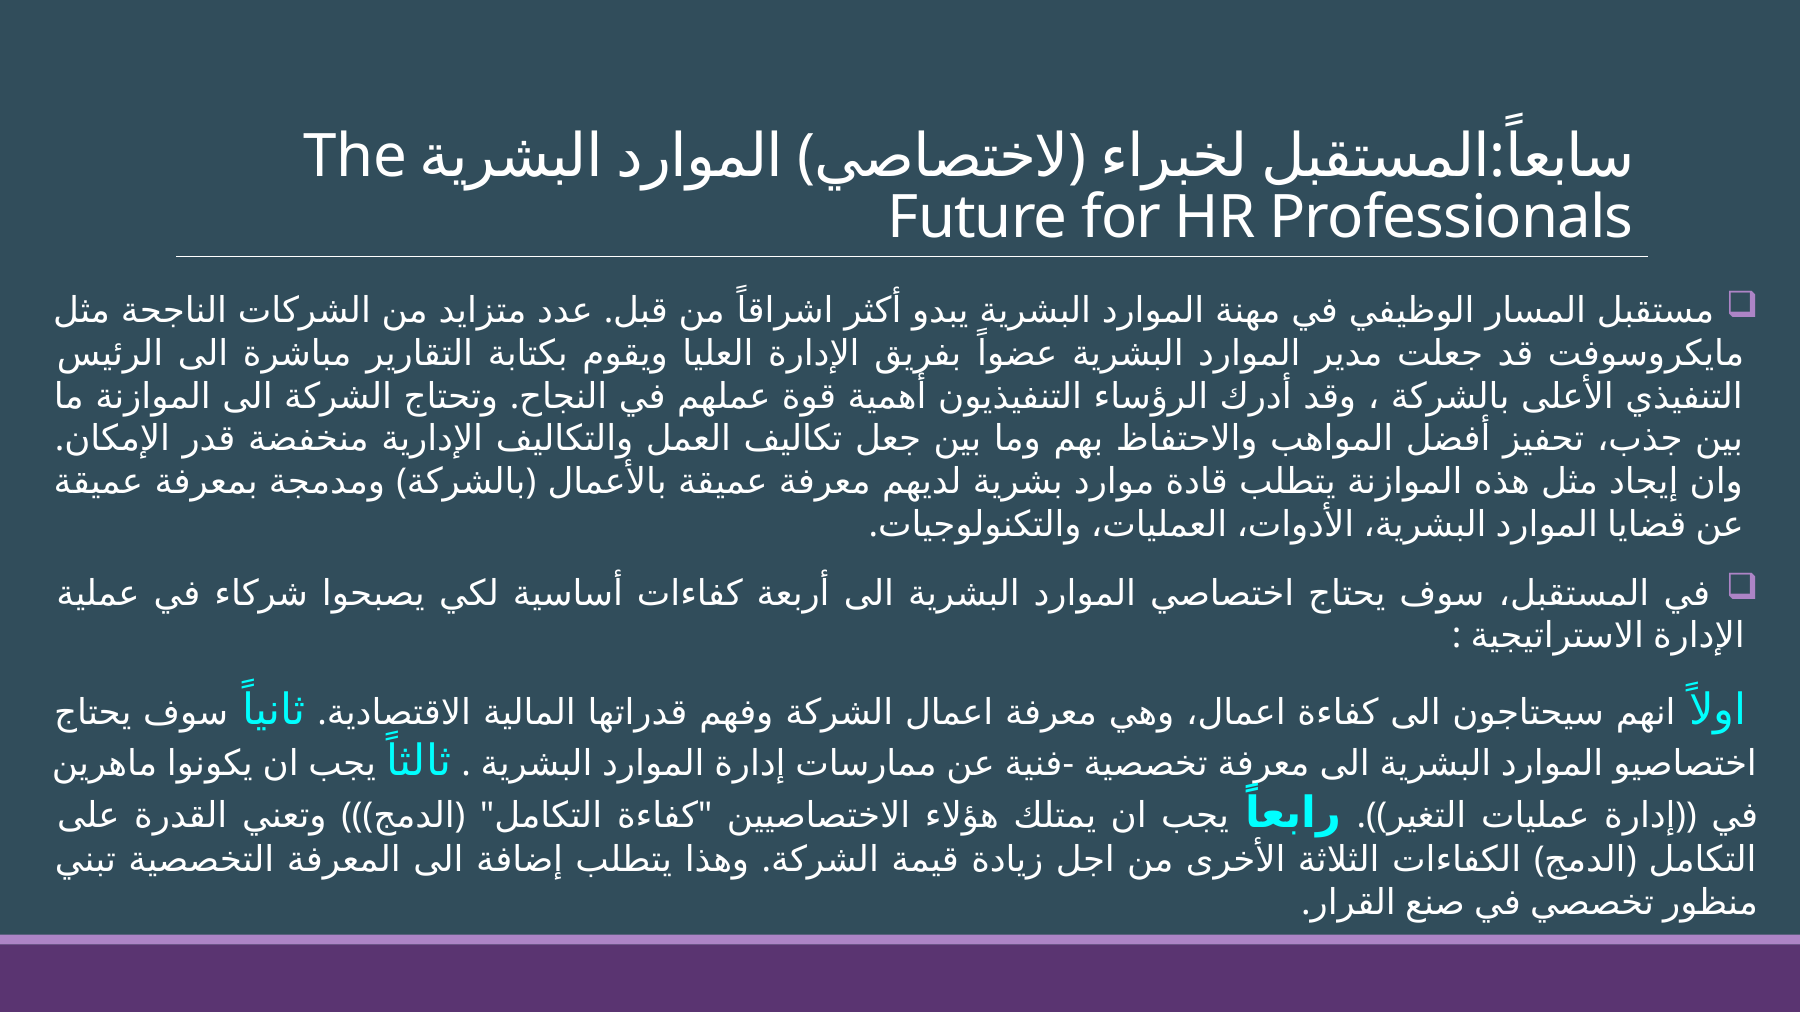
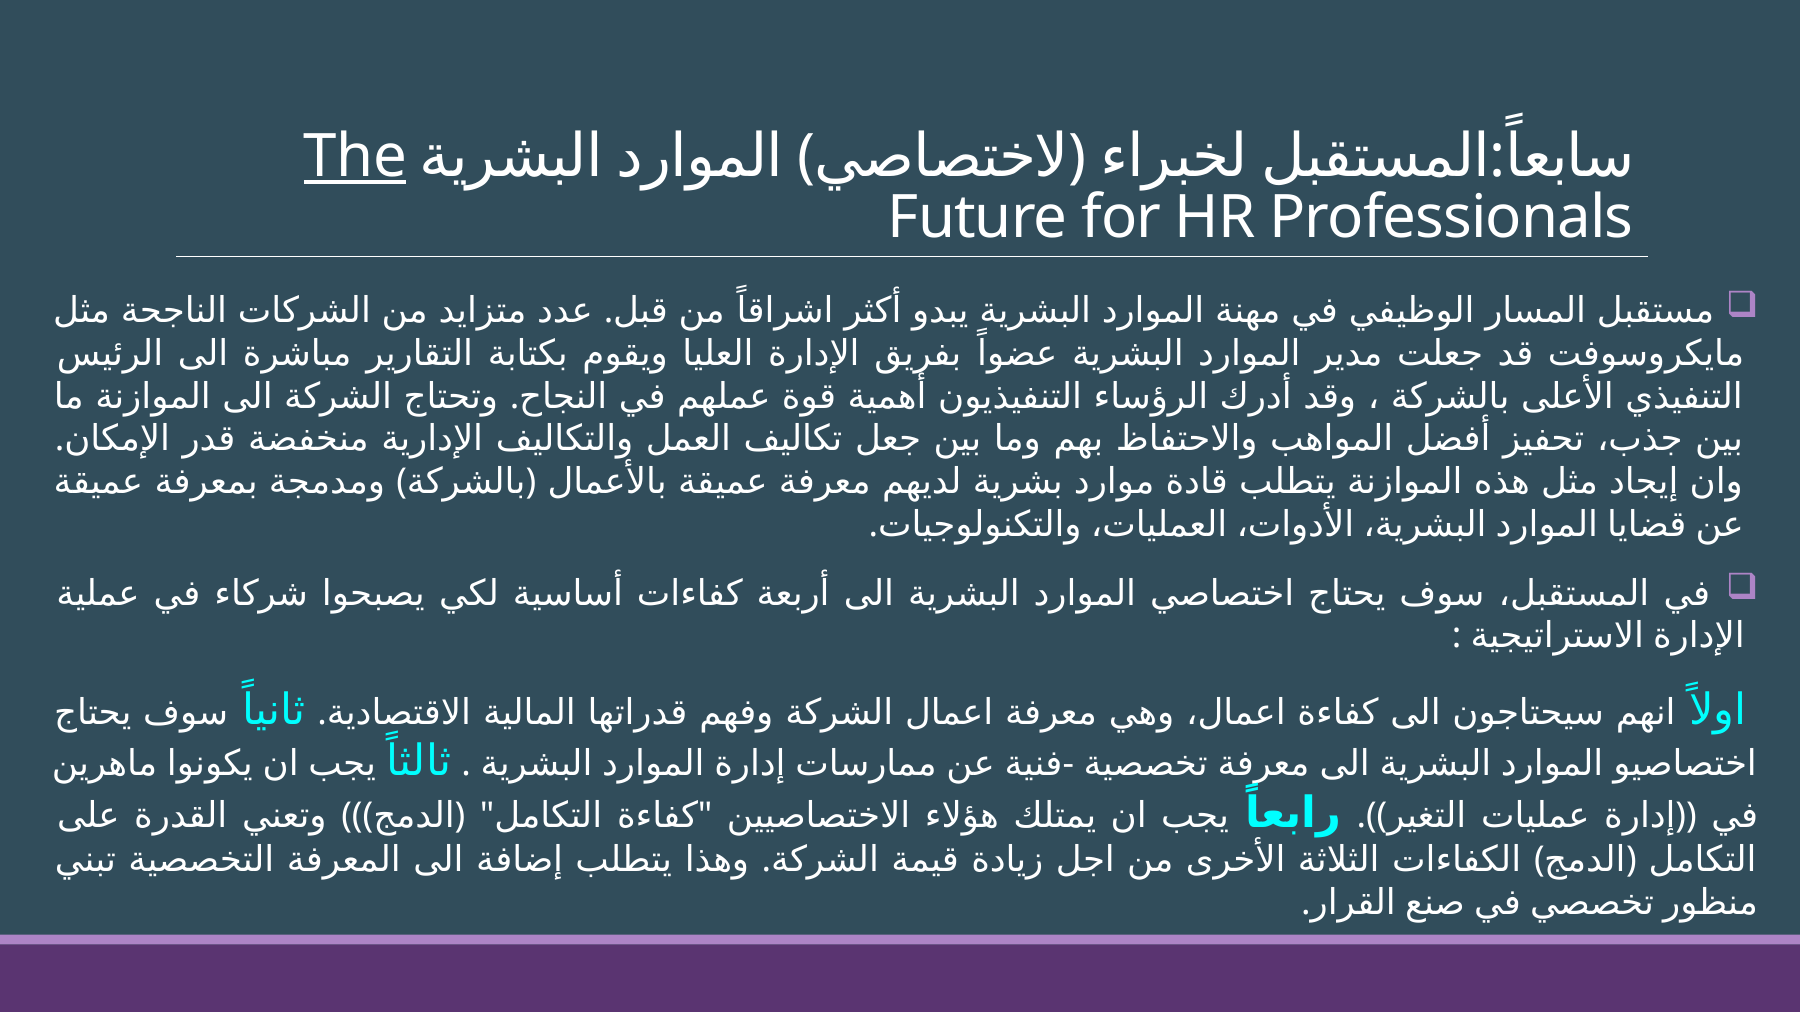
The underline: none -> present
